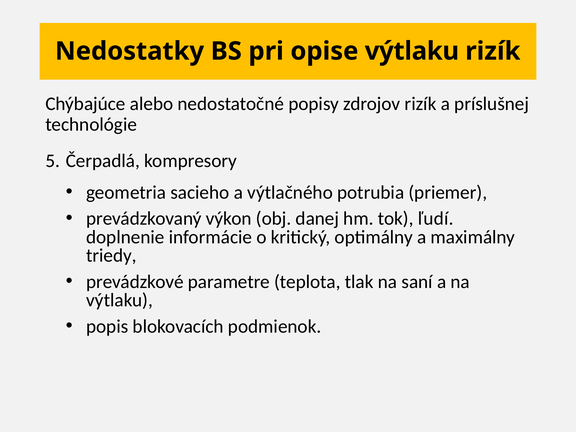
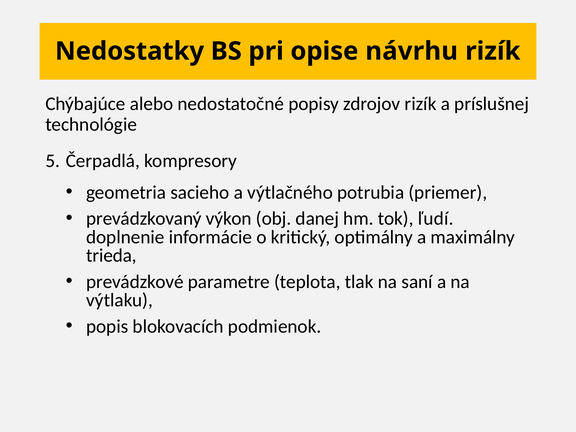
opise výtlaku: výtlaku -> návrhu
triedy: triedy -> trieda
